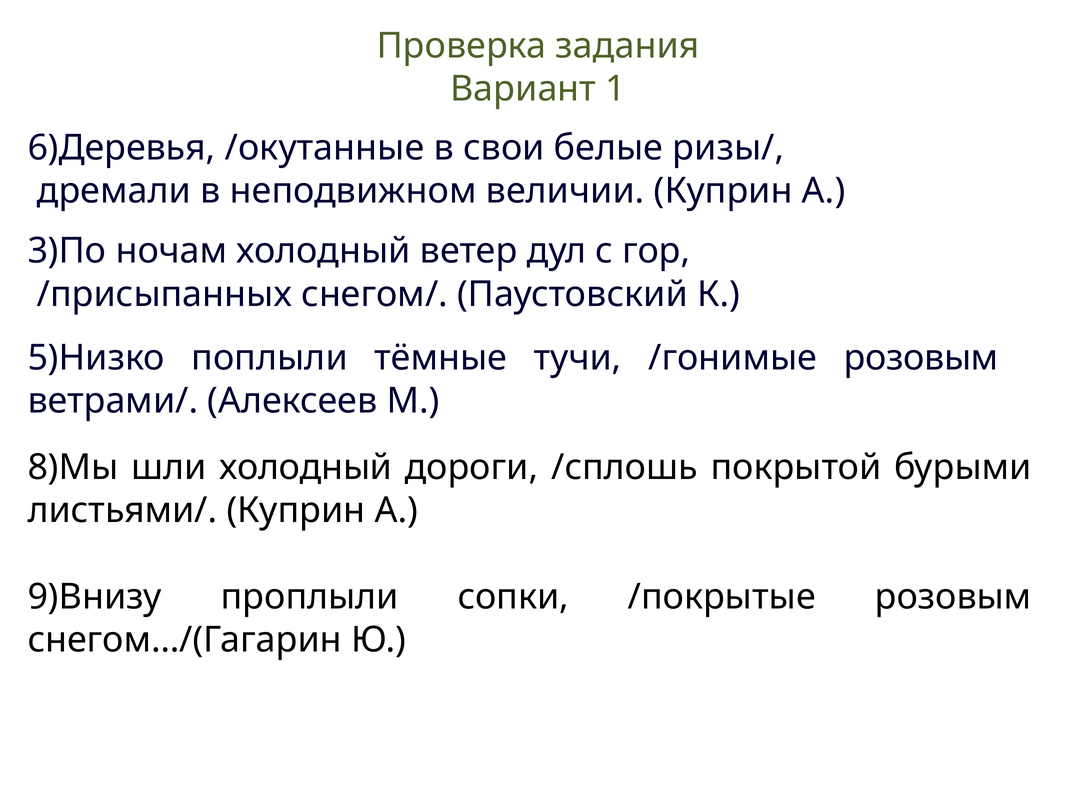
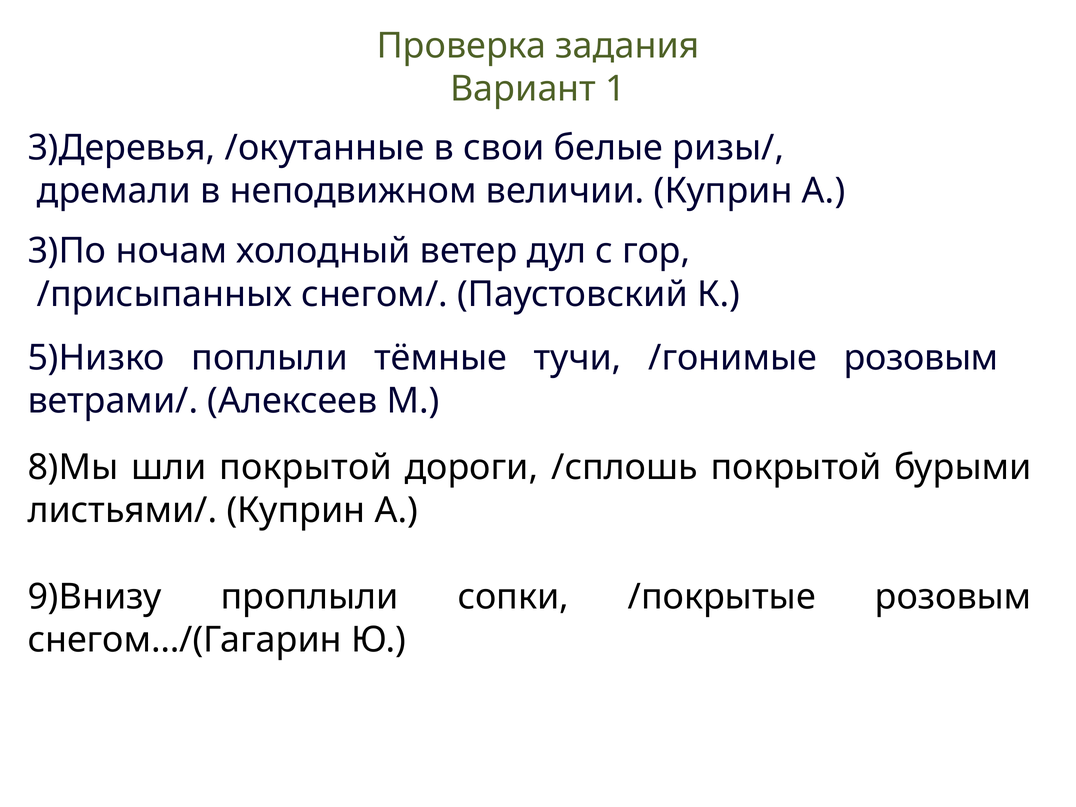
6)Деревья: 6)Деревья -> 3)Деревья
шли холодный: холодный -> покрытой
